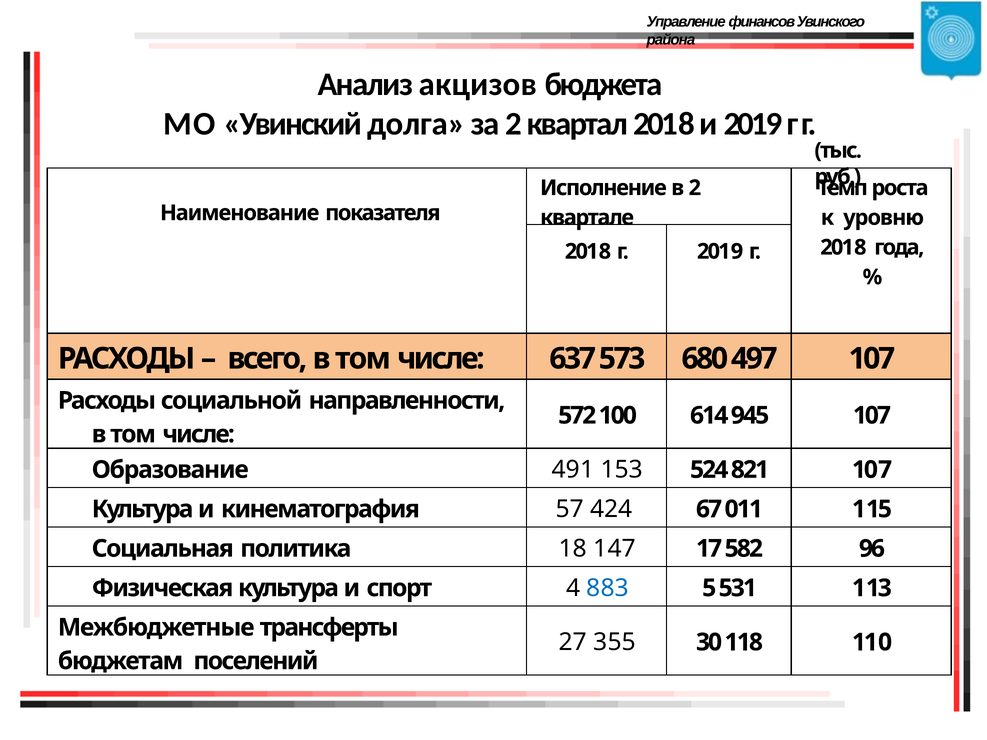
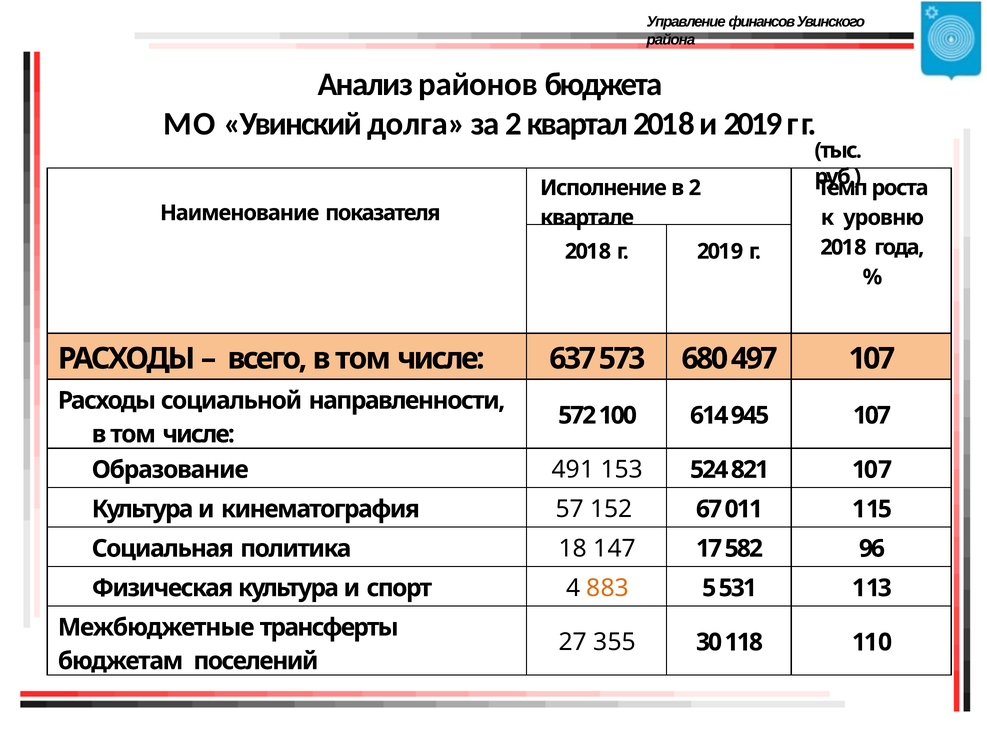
акцизов: акцизов -> районов
424: 424 -> 152
883 colour: blue -> orange
